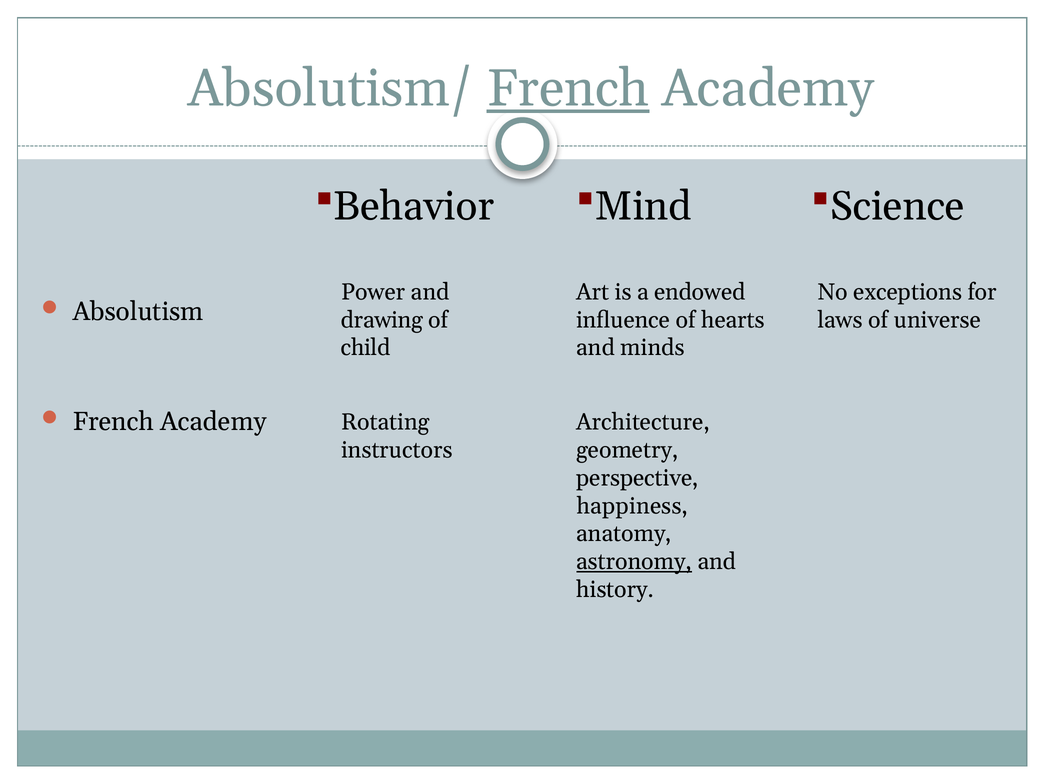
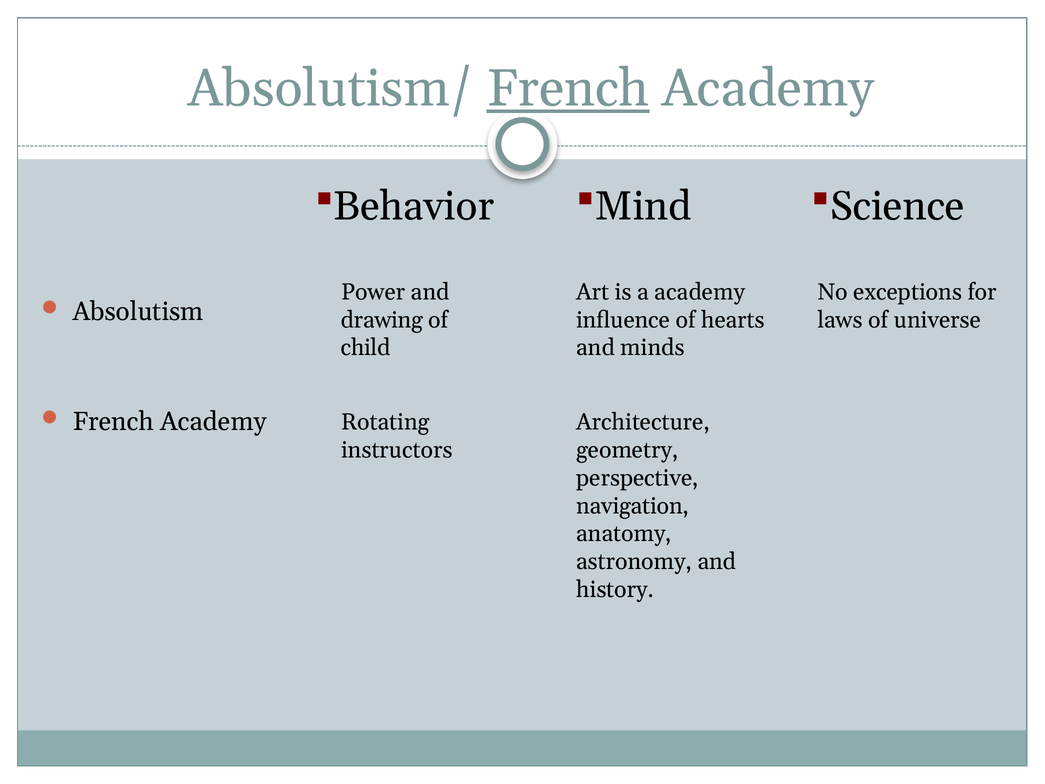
a endowed: endowed -> academy
happiness: happiness -> navigation
astronomy underline: present -> none
